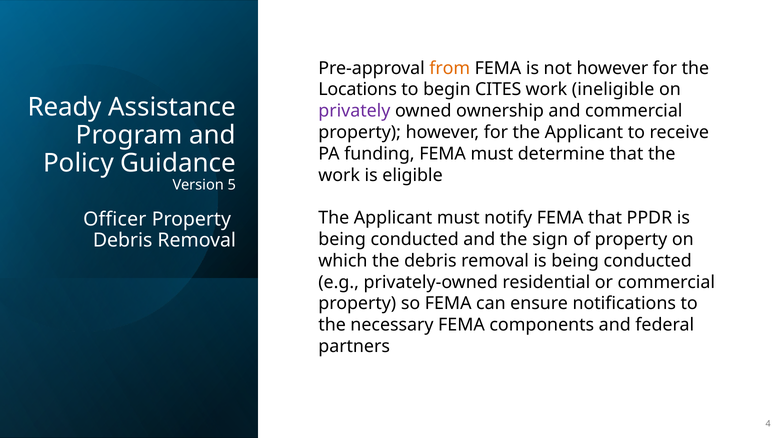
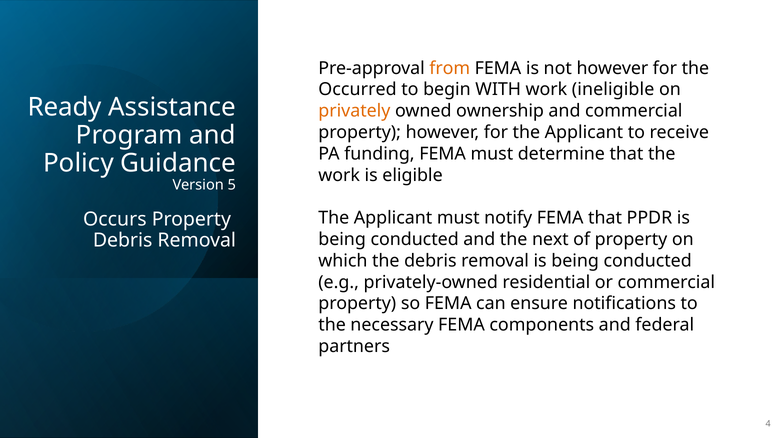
Locations: Locations -> Occurred
CITES: CITES -> WITH
privately colour: purple -> orange
Officer: Officer -> Occurs
sign: sign -> next
